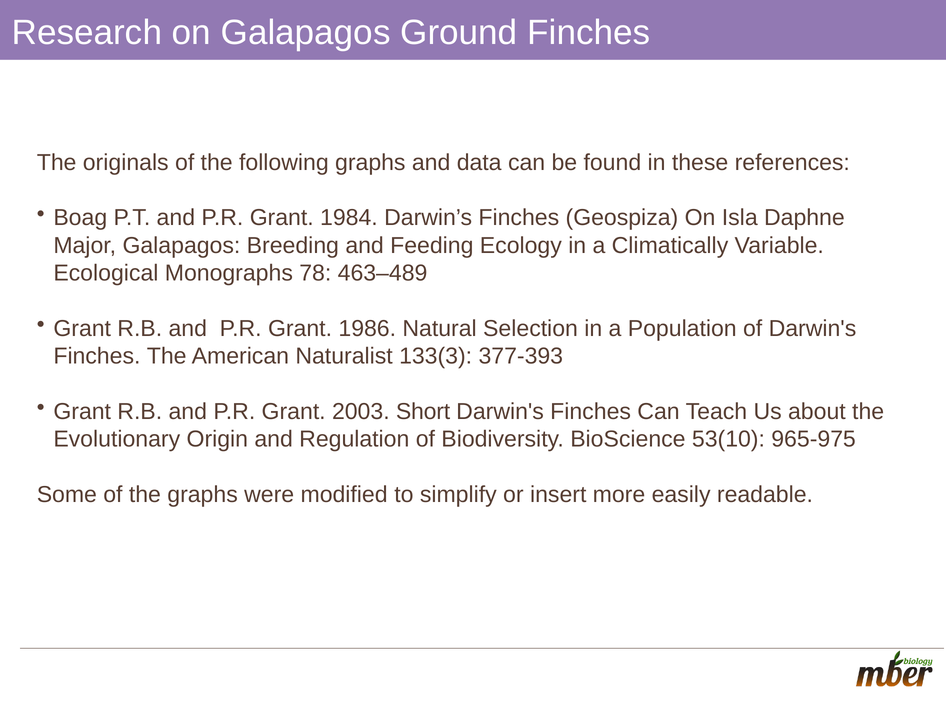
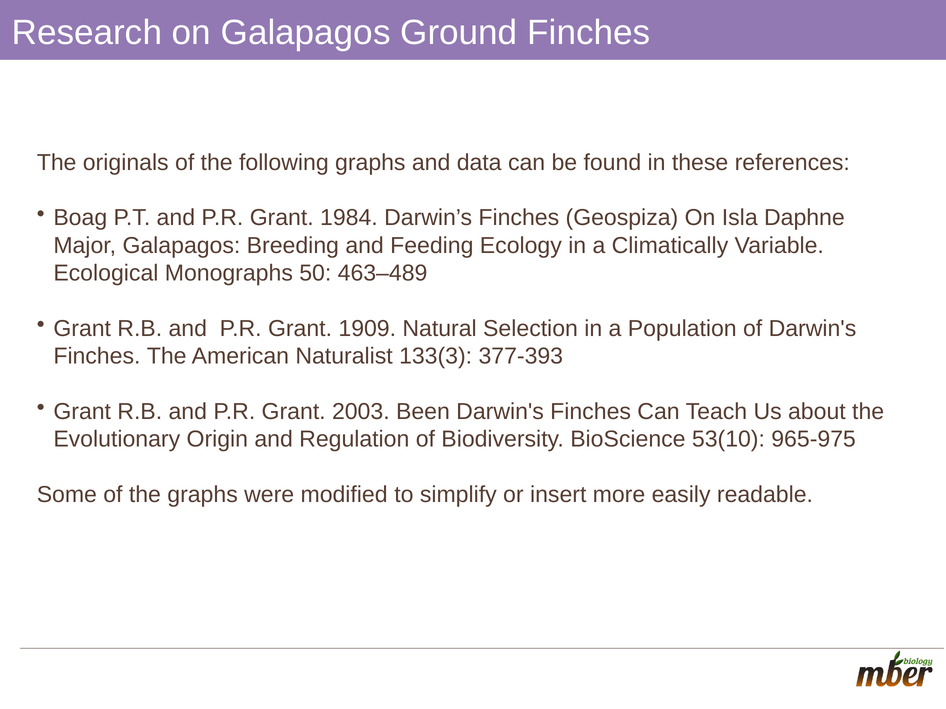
78: 78 -> 50
1986: 1986 -> 1909
Short: Short -> Been
